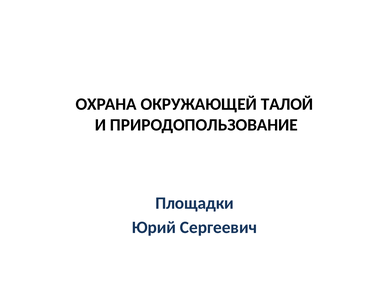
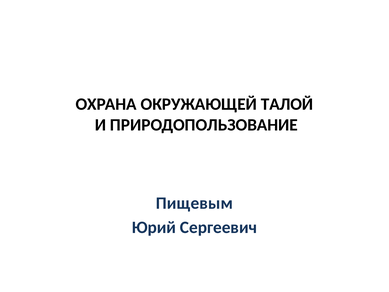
Площадки: Площадки -> Пищевым
